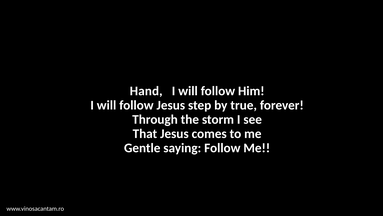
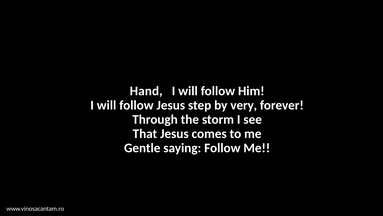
true: true -> very
